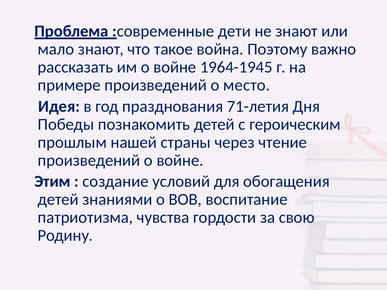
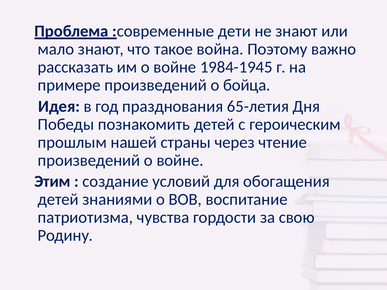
1964-1945: 1964-1945 -> 1984-1945
место: место -> бойца
71-летия: 71-летия -> 65-летия
